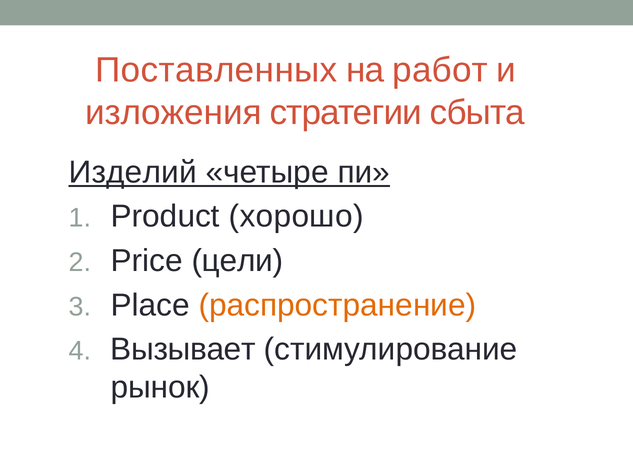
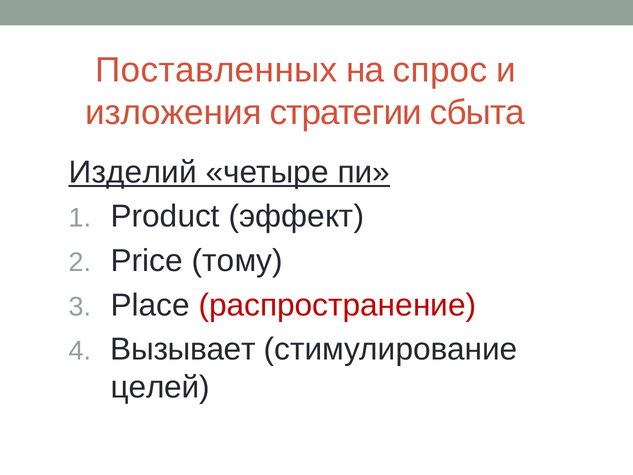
работ: работ -> спрос
хорошо: хорошо -> эффект
цели: цели -> тому
распространение colour: orange -> red
рынок: рынок -> целей
